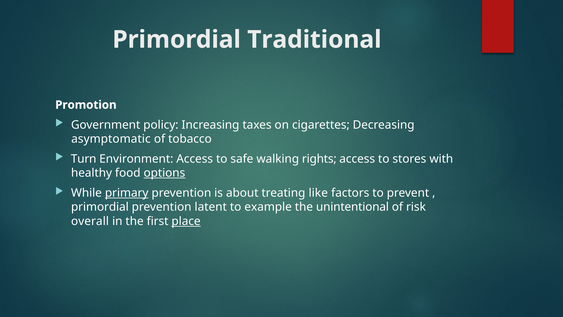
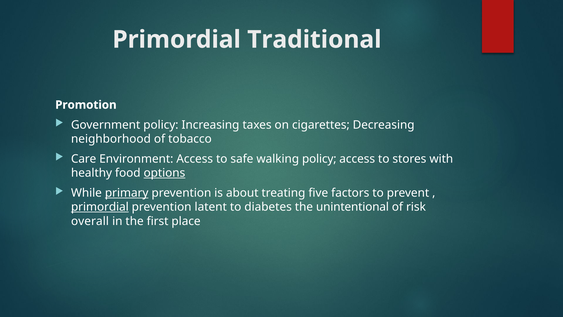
asymptomatic: asymptomatic -> neighborhood
Turn: Turn -> Care
walking rights: rights -> policy
like: like -> five
primordial at (100, 207) underline: none -> present
example: example -> diabetes
place underline: present -> none
